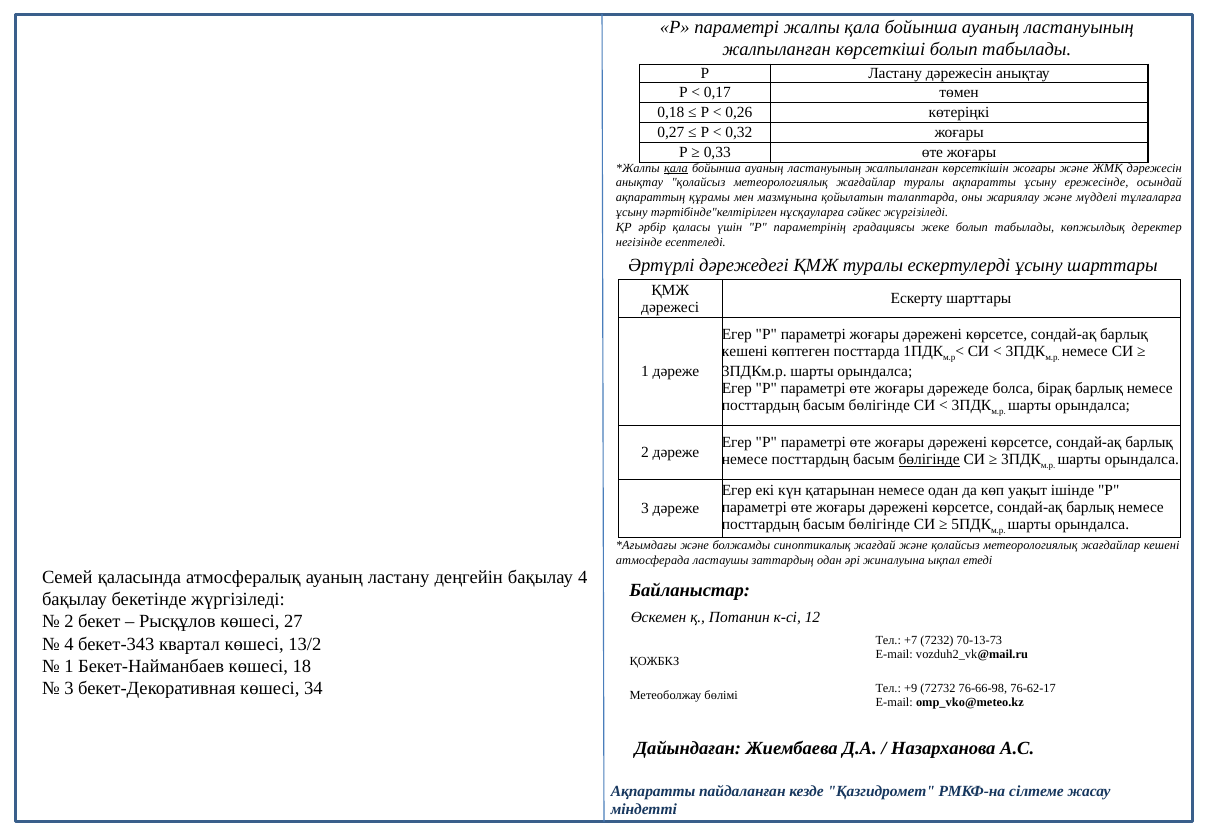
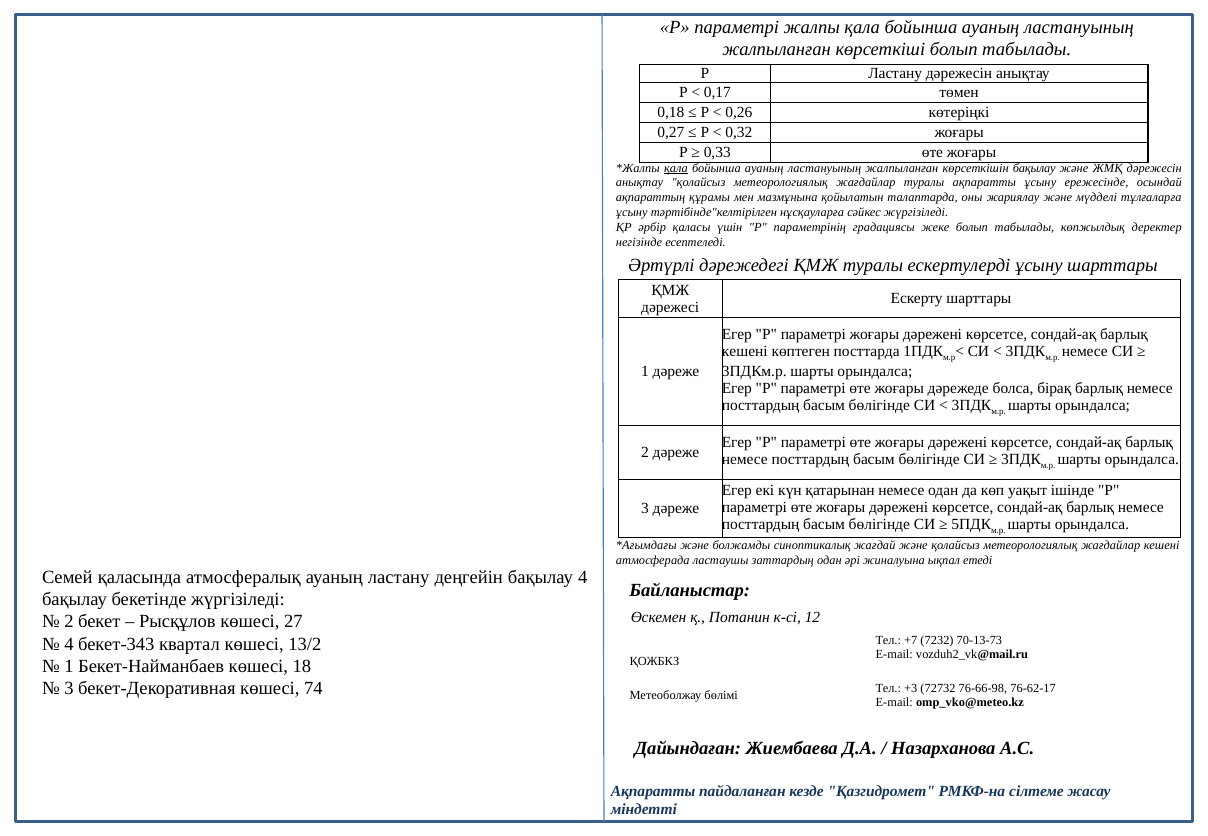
көрсеткішін жоғары: жоғары -> бақылау
бөлігінде at (929, 460) underline: present -> none
34: 34 -> 74
+9: +9 -> +3
